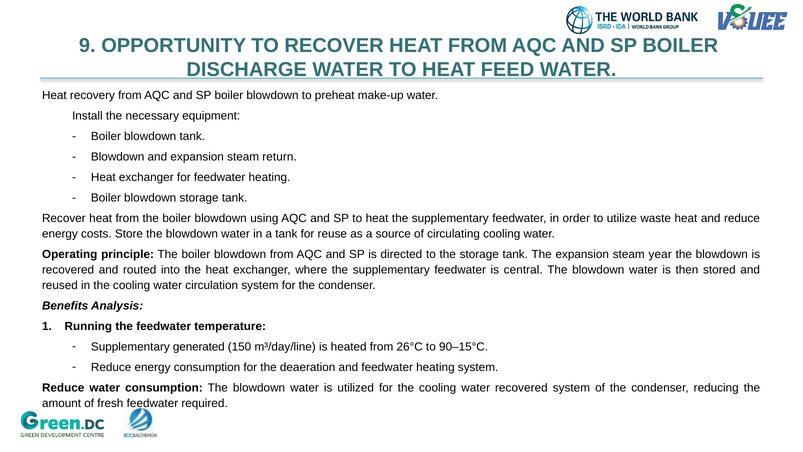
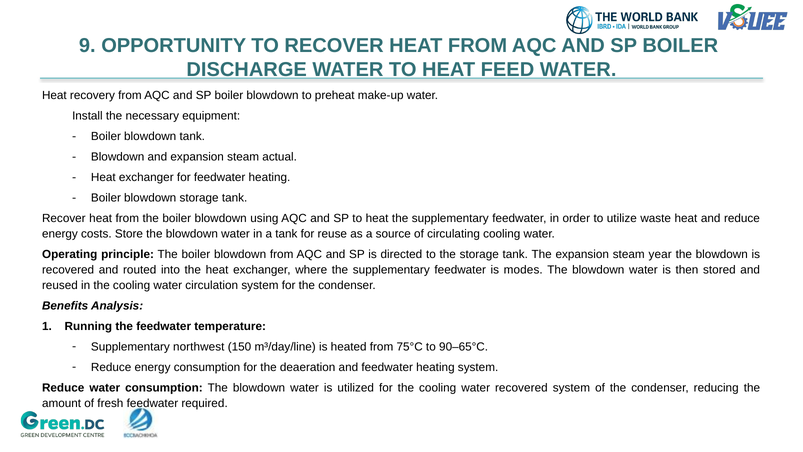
return: return -> actual
central: central -> modes
generated: generated -> northwest
26°C: 26°C -> 75°C
90–15°C: 90–15°C -> 90–65°C
